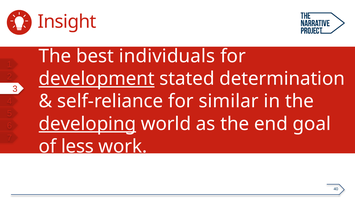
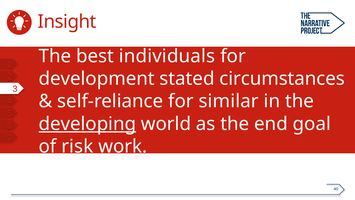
development underline: present -> none
determination: determination -> circumstances
less: less -> risk
